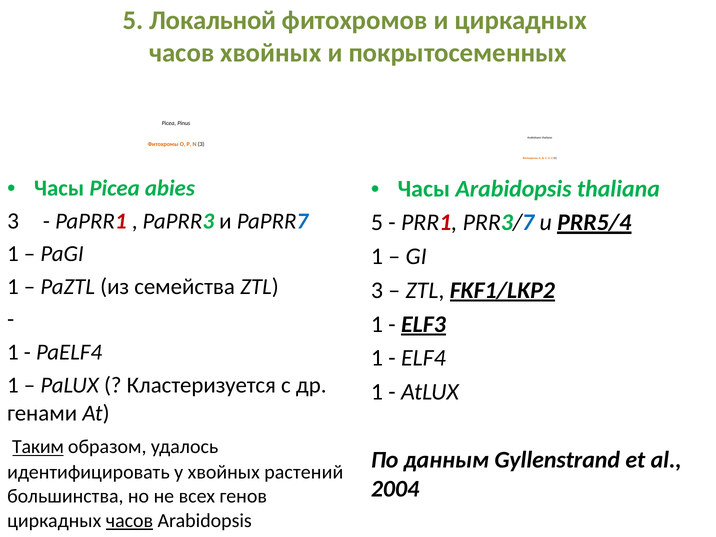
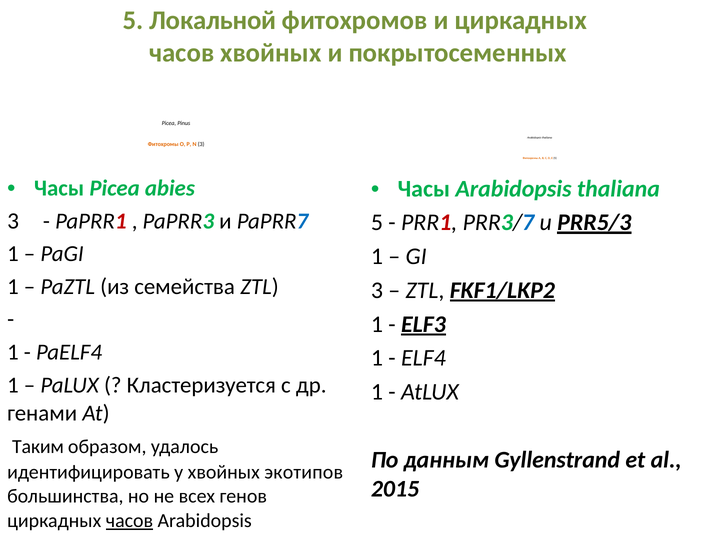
PRR5/4: PRR5/4 -> PRR5/3
Таким underline: present -> none
растений: растений -> экотипов
2004: 2004 -> 2015
